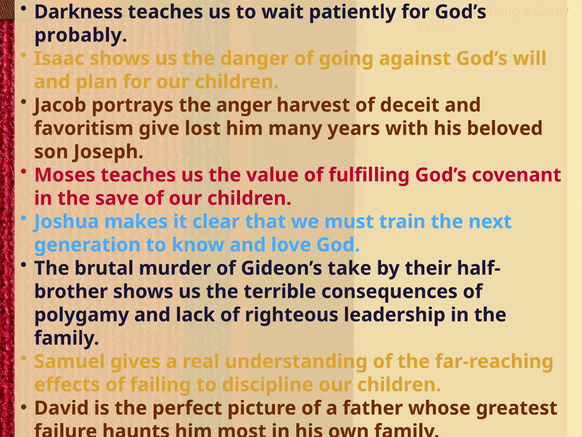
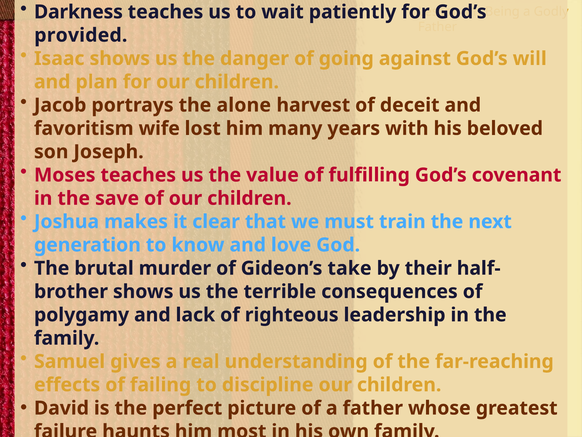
probably: probably -> provided
anger: anger -> alone
give: give -> wife
